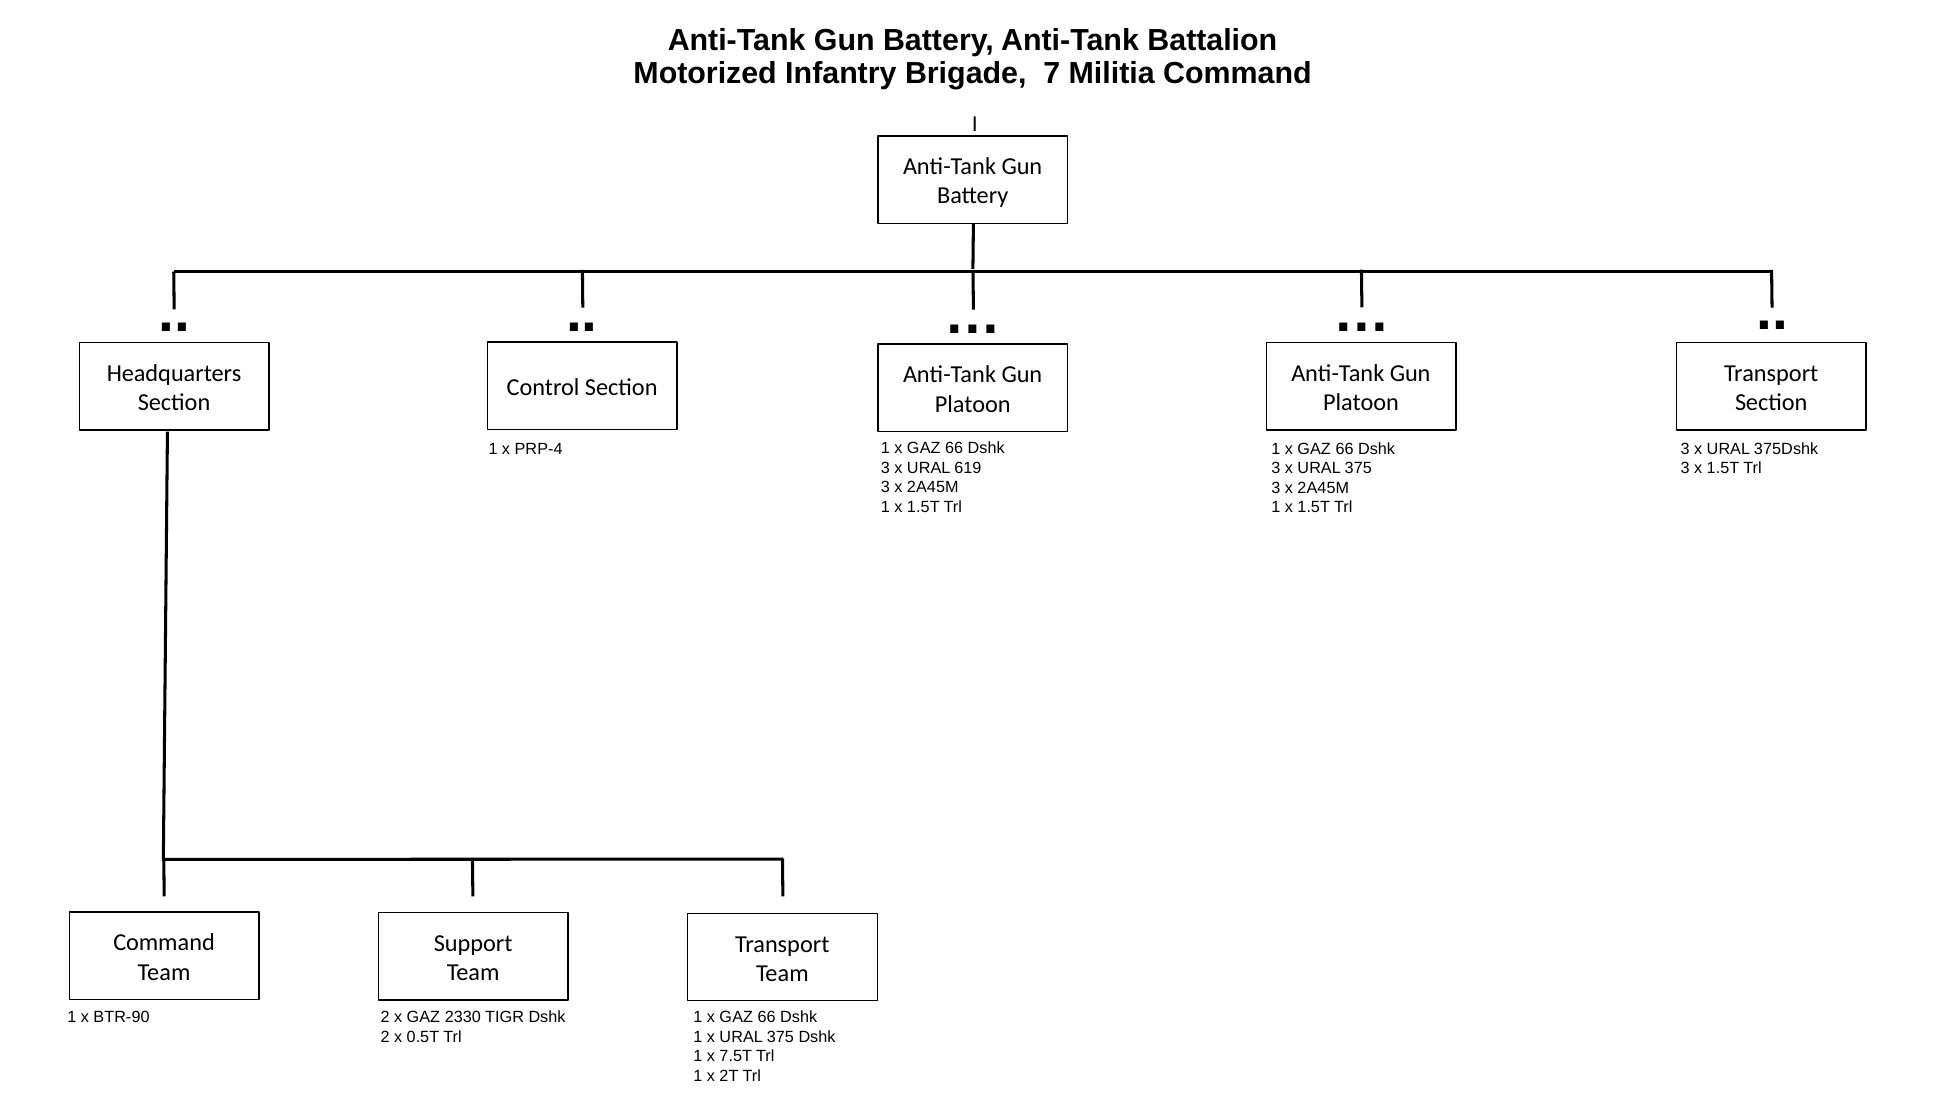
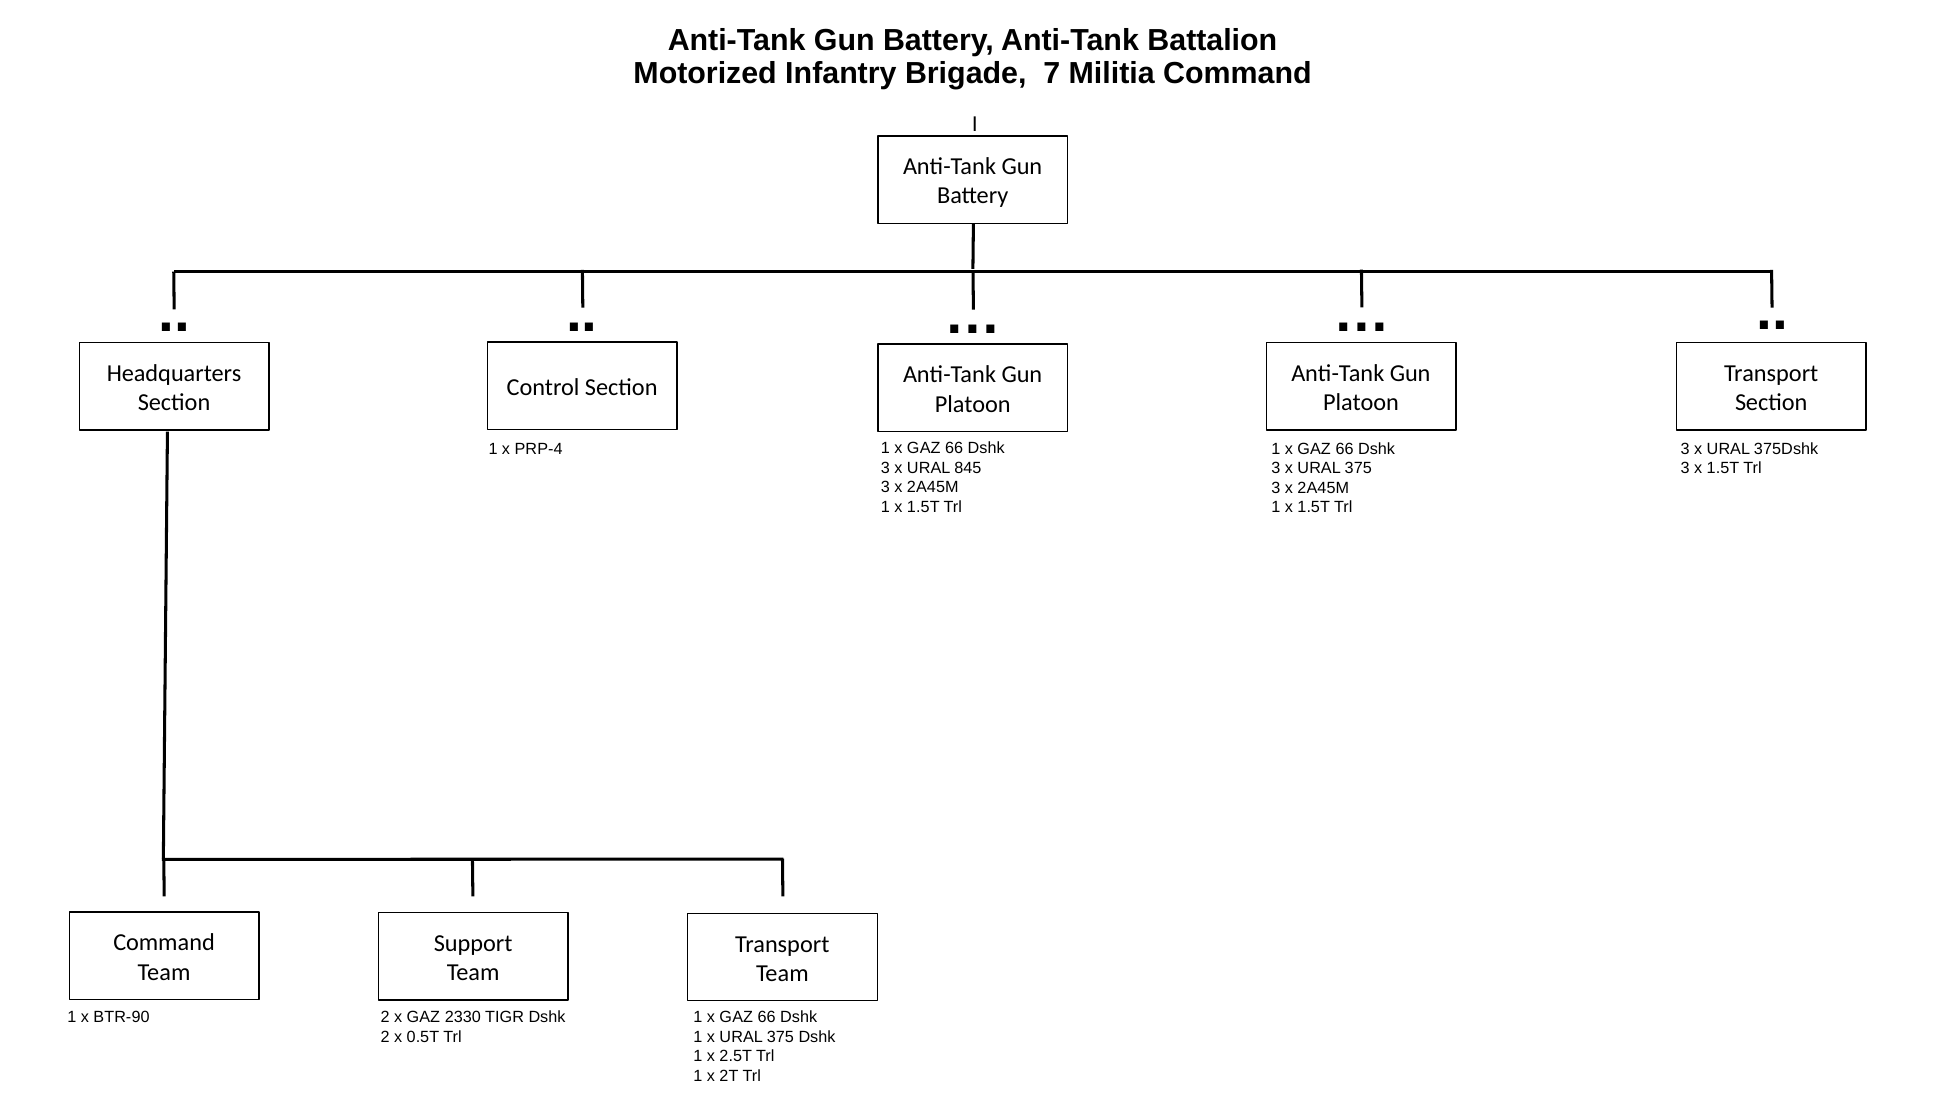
619: 619 -> 845
7.5T: 7.5T -> 2.5T
